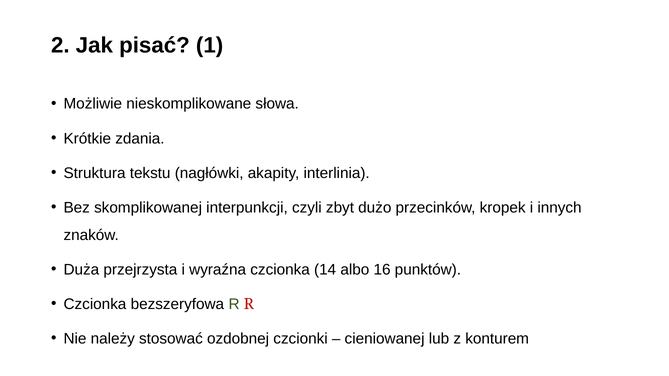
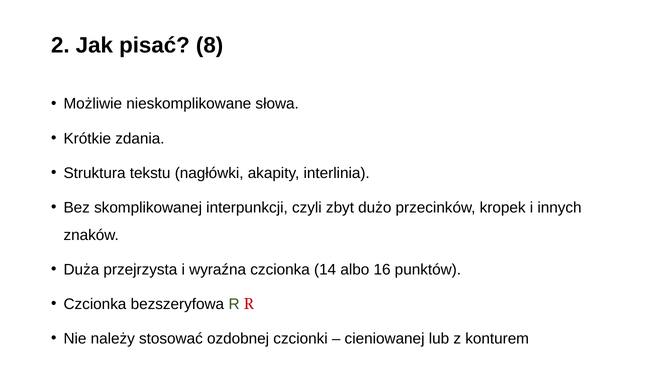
1: 1 -> 8
